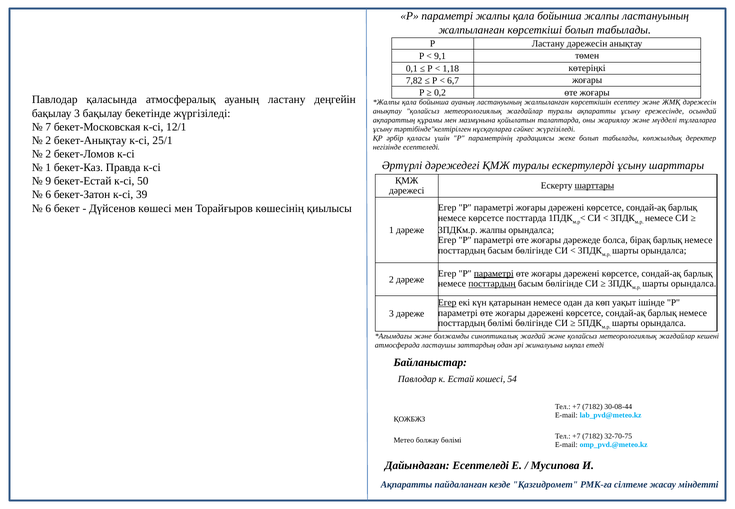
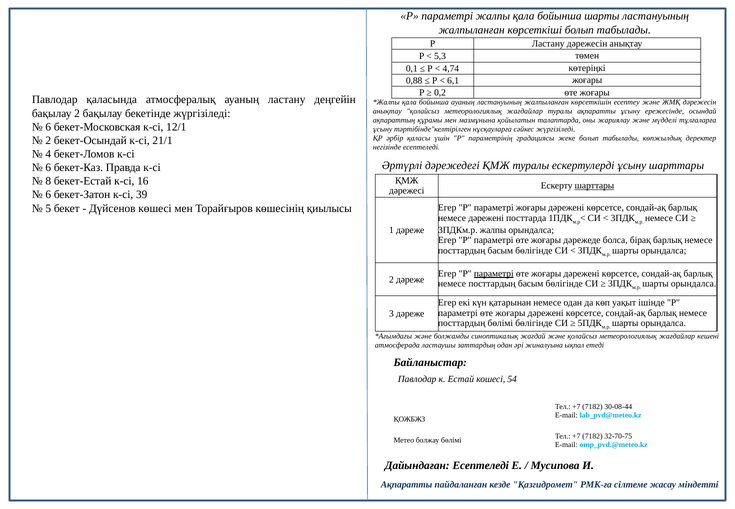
бойынша жалпы: жалпы -> шарты
9,1: 9,1 -> 5,3
1,18: 1,18 -> 4,74
7,82: 7,82 -> 0,88
6,7: 6,7 -> 6,1
бақылау 3: 3 -> 2
7 at (48, 127): 7 -> 6
бекет-Анықтау: бекет-Анықтау -> бекет-Осындай
25/1: 25/1 -> 21/1
2 at (48, 154): 2 -> 4
1 at (48, 168): 1 -> 6
9: 9 -> 8
50: 50 -> 16
6 at (48, 208): 6 -> 5
немесе көрсетсе: көрсетсе -> дәрежені
посттардың at (492, 284) underline: present -> none
Егер at (447, 302) underline: present -> none
